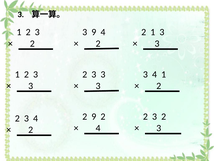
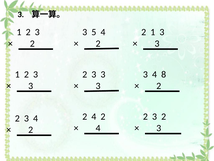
3 9: 9 -> 5
4 1: 1 -> 8
2 9: 9 -> 4
